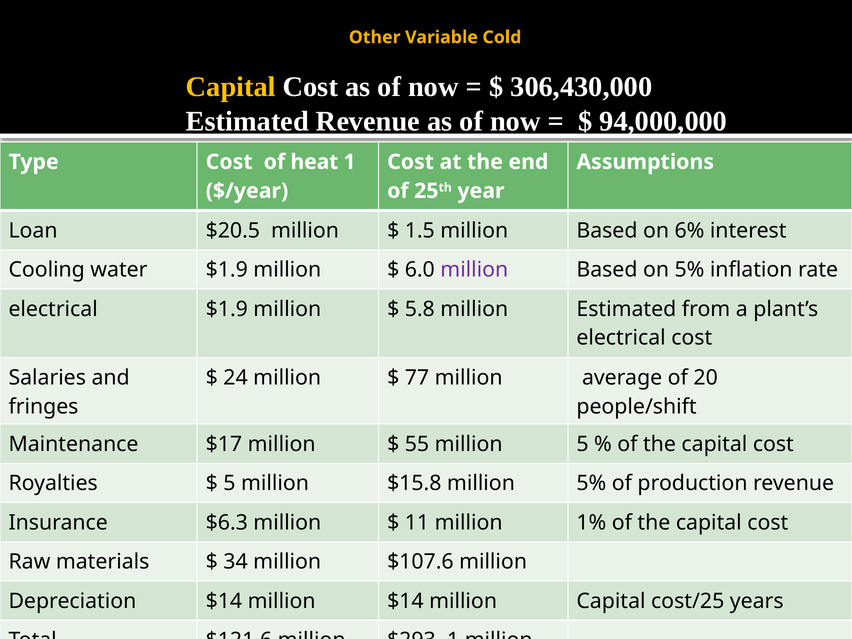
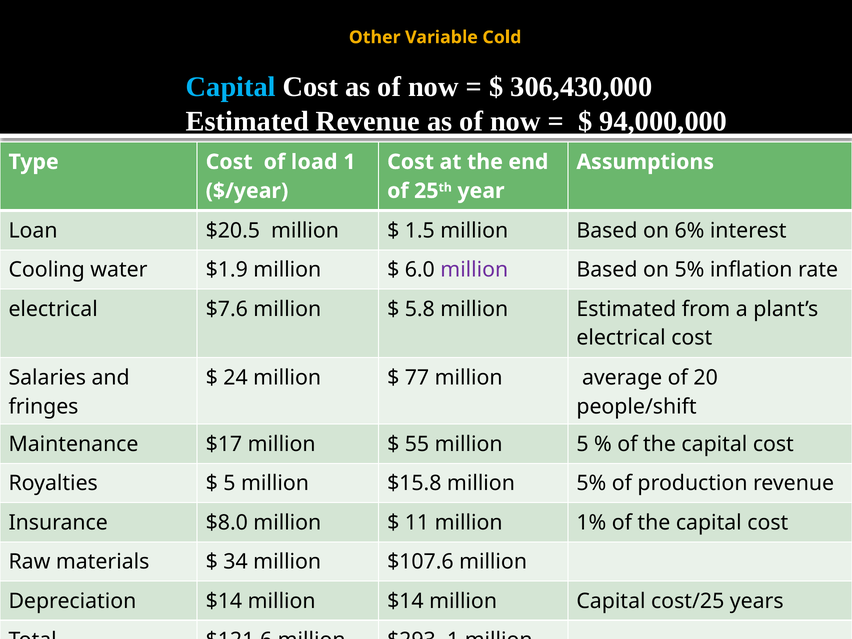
Capital at (231, 87) colour: yellow -> light blue
heat: heat -> load
electrical $1.9: $1.9 -> $7.6
$6.3: $6.3 -> $8.0
